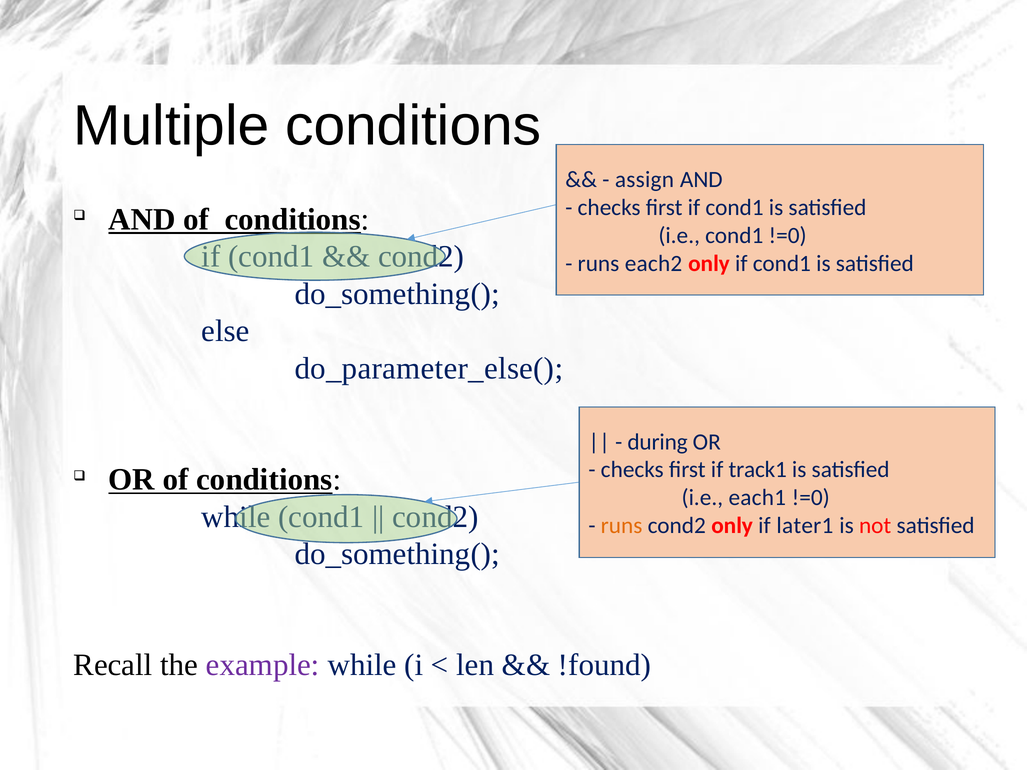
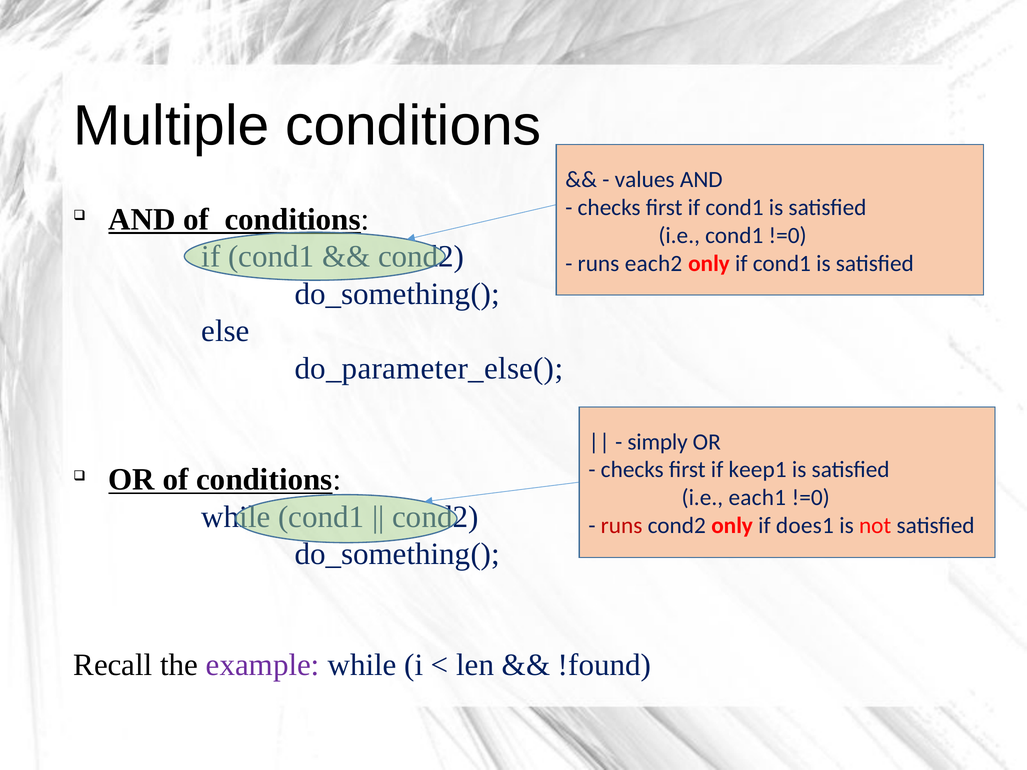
assign: assign -> values
during: during -> simply
track1: track1 -> keep1
runs at (622, 526) colour: orange -> red
later1: later1 -> does1
